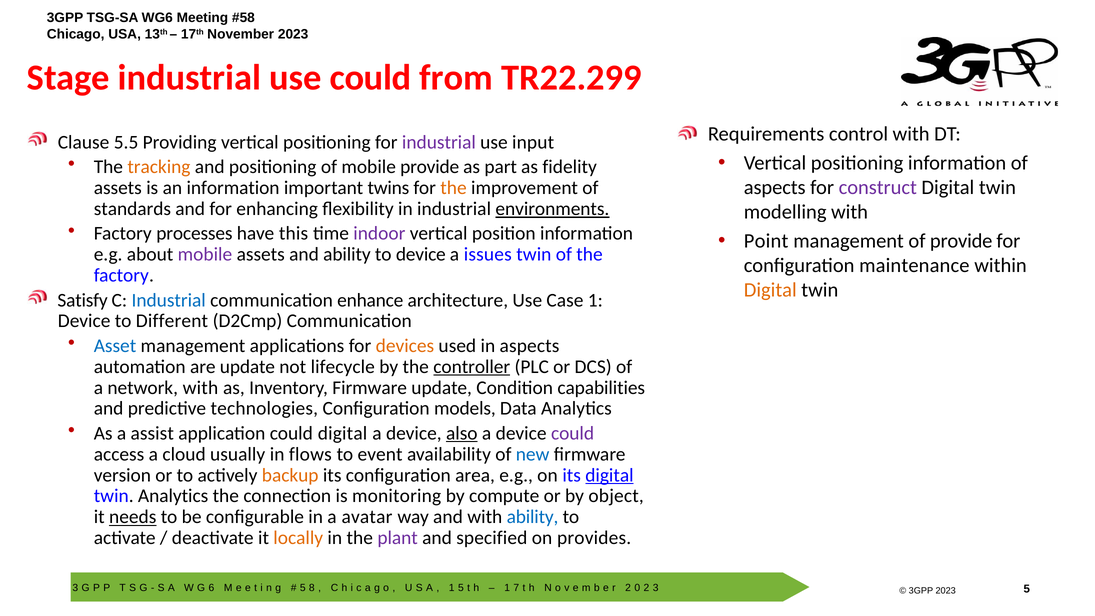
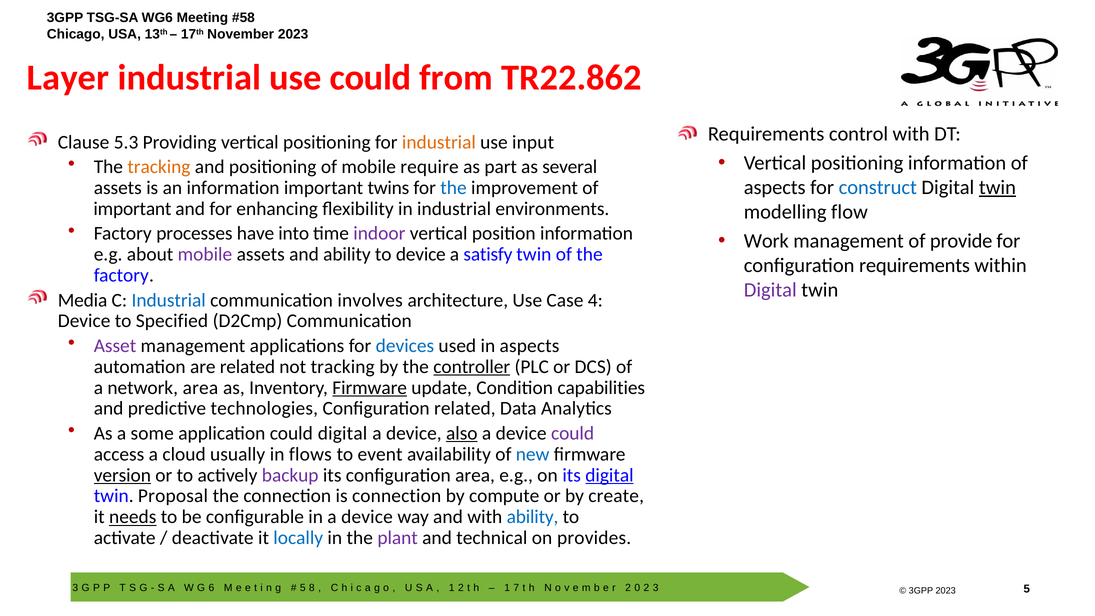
Stage: Stage -> Layer
TR22.299: TR22.299 -> TR22.862
5.5: 5.5 -> 5.3
industrial at (439, 142) colour: purple -> orange
mobile provide: provide -> require
fidelity: fidelity -> several
construct colour: purple -> blue
twin at (997, 188) underline: none -> present
the at (453, 188) colour: orange -> blue
standards at (132, 209): standards -> important
environments underline: present -> none
modelling with: with -> flow
this: this -> into
Point: Point -> Work
issues: issues -> satisfy
configuration maintenance: maintenance -> requirements
Digital at (770, 290) colour: orange -> purple
Satisfy: Satisfy -> Media
enhance: enhance -> involves
1 at (595, 300): 1 -> 4
Different: Different -> Specified
Asset colour: blue -> purple
devices colour: orange -> blue
are update: update -> related
not lifecycle: lifecycle -> tracking
network with: with -> area
Firmware at (370, 388) underline: none -> present
Configuration models: models -> related
assist: assist -> some
version underline: none -> present
backup colour: orange -> purple
twin Analytics: Analytics -> Proposal
is monitoring: monitoring -> connection
object: object -> create
in a avatar: avatar -> device
locally colour: orange -> blue
specified: specified -> technical
5 at (461, 588): 5 -> 2
